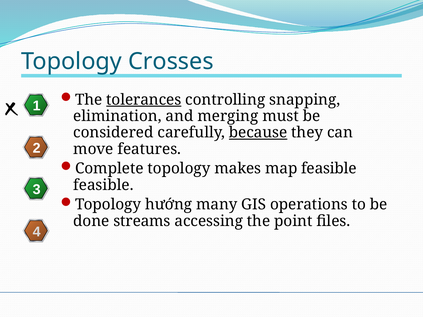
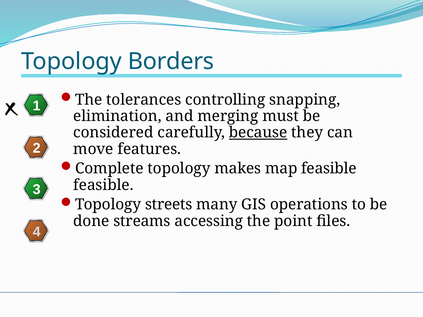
Crosses: Crosses -> Borders
tolerances underline: present -> none
hướng: hướng -> streets
